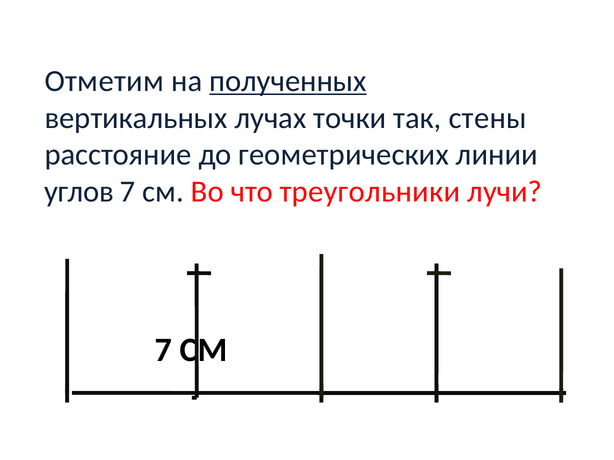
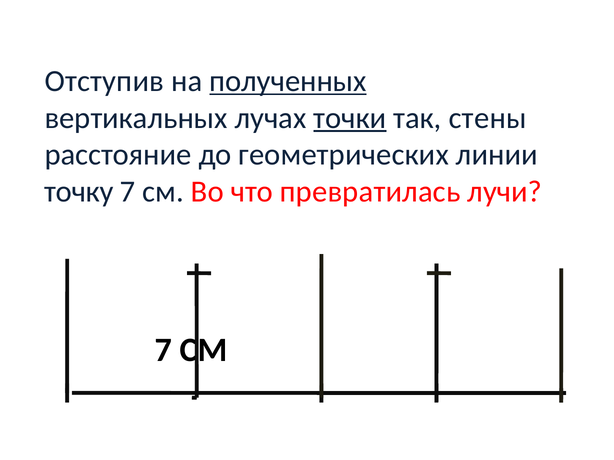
Отметим: Отметим -> Отступив
точки underline: none -> present
углов: углов -> точку
треугольники: треугольники -> превратилась
